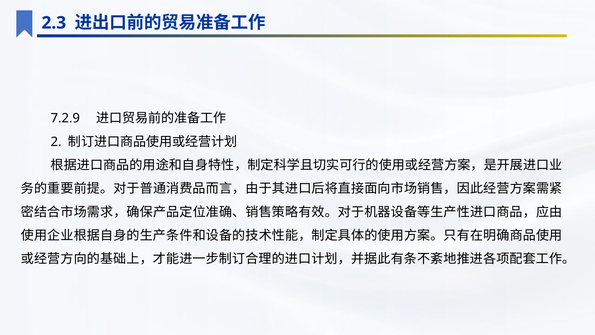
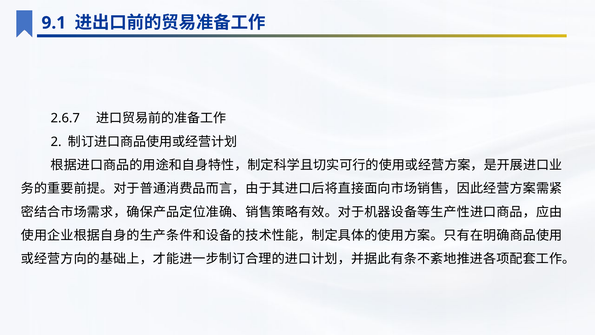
2.3: 2.3 -> 9.1
7.2.9: 7.2.9 -> 2.6.7
